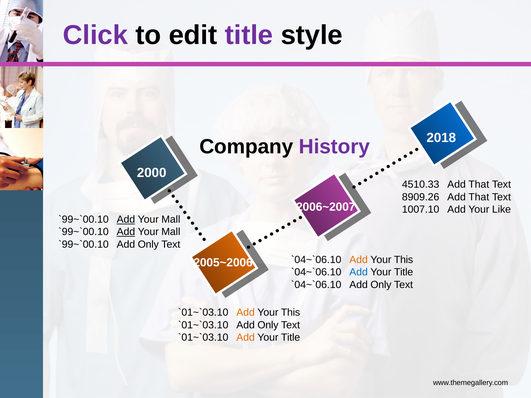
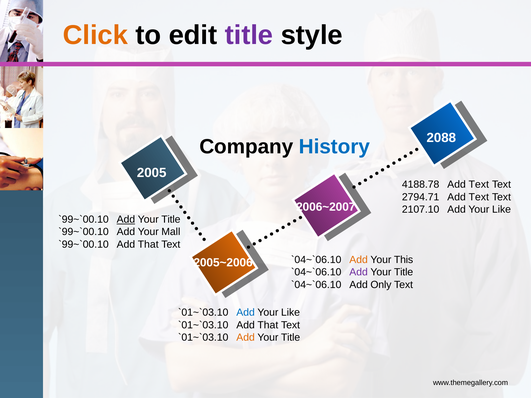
Click colour: purple -> orange
2018: 2018 -> 2088
History colour: purple -> blue
2000: 2000 -> 2005
4510.33: 4510.33 -> 4188.78
That at (479, 185): That -> Text
8909.26: 8909.26 -> 2794.71
That at (479, 197): That -> Text
1007.10: 1007.10 -> 2107.10
Mall at (171, 220): Mall -> Title
Add at (126, 232) underline: present -> none
Only at (148, 244): Only -> That
Add at (359, 272) colour: blue -> purple
Add at (246, 313) colour: orange -> blue
This at (291, 313): This -> Like
Only at (268, 325): Only -> That
